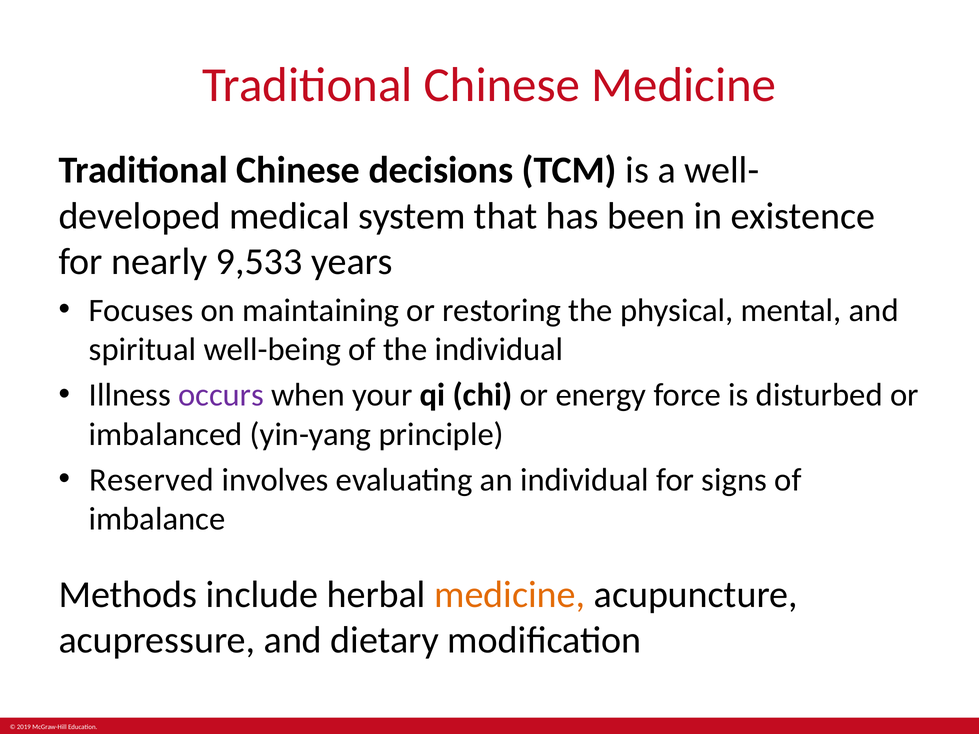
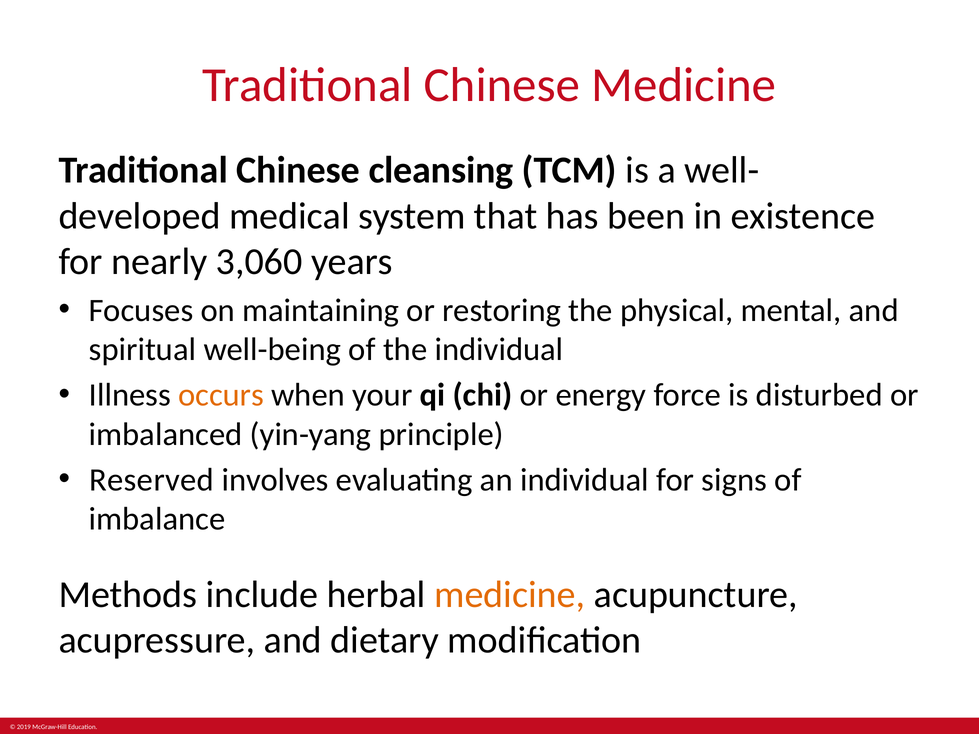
decisions: decisions -> cleansing
9,533: 9,533 -> 3,060
occurs colour: purple -> orange
